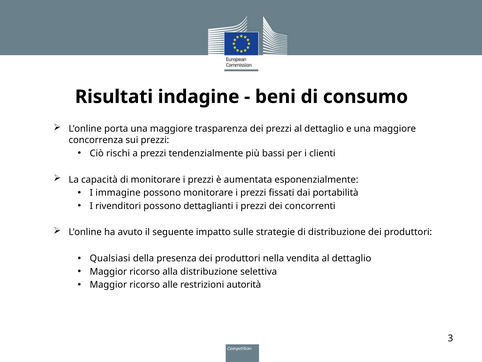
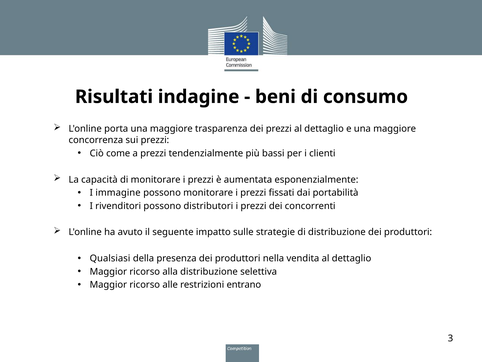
rischi: rischi -> come
dettaglianti: dettaglianti -> distributori
autorità: autorità -> entrano
